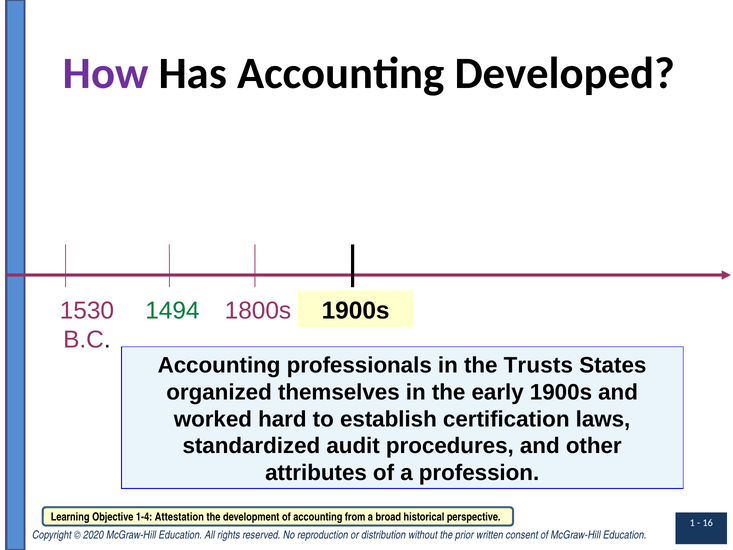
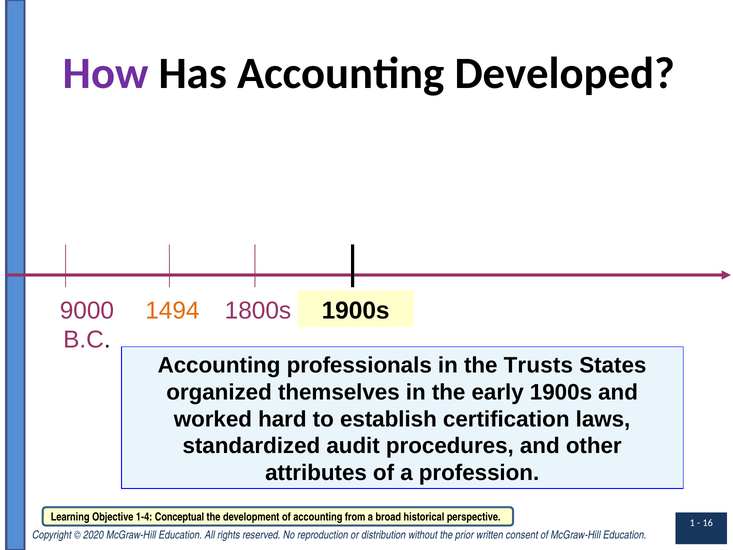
1530: 1530 -> 9000
1494 colour: green -> orange
Attestation: Attestation -> Conceptual
